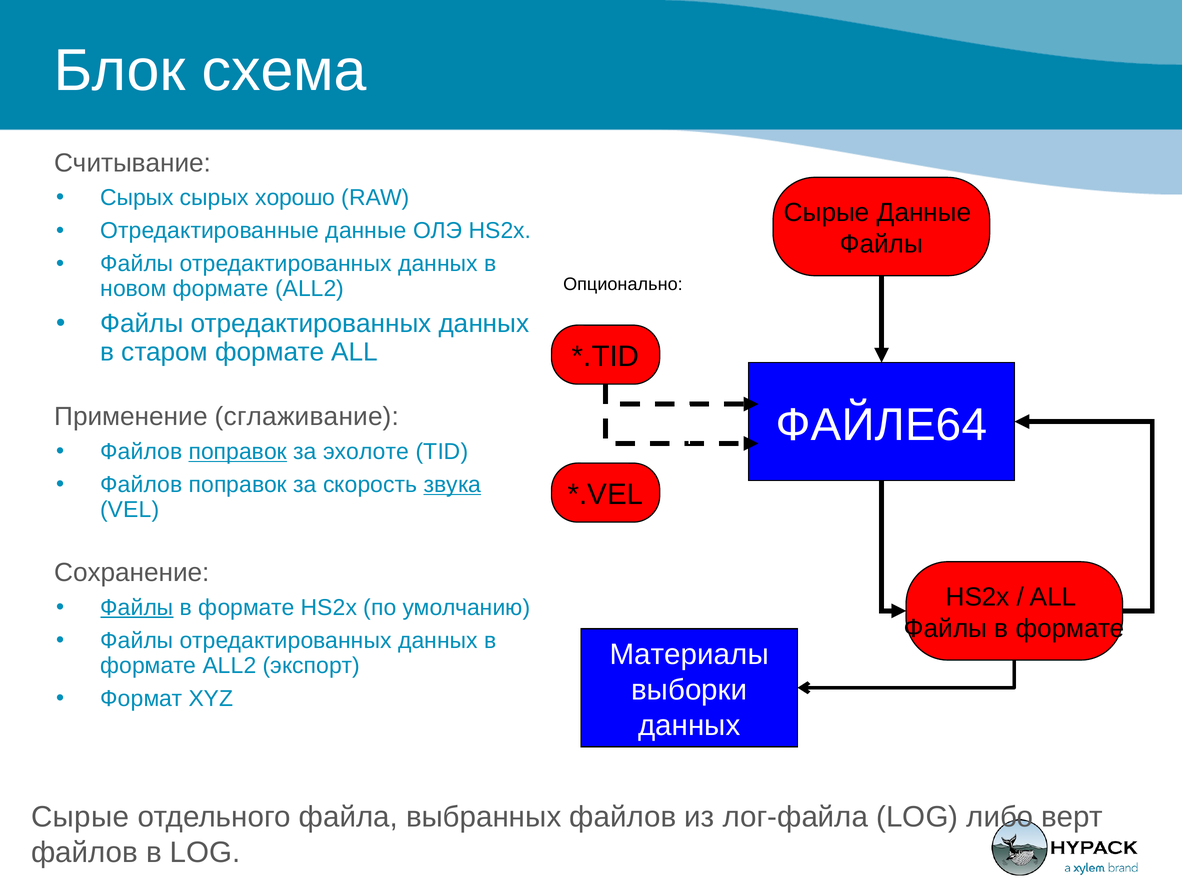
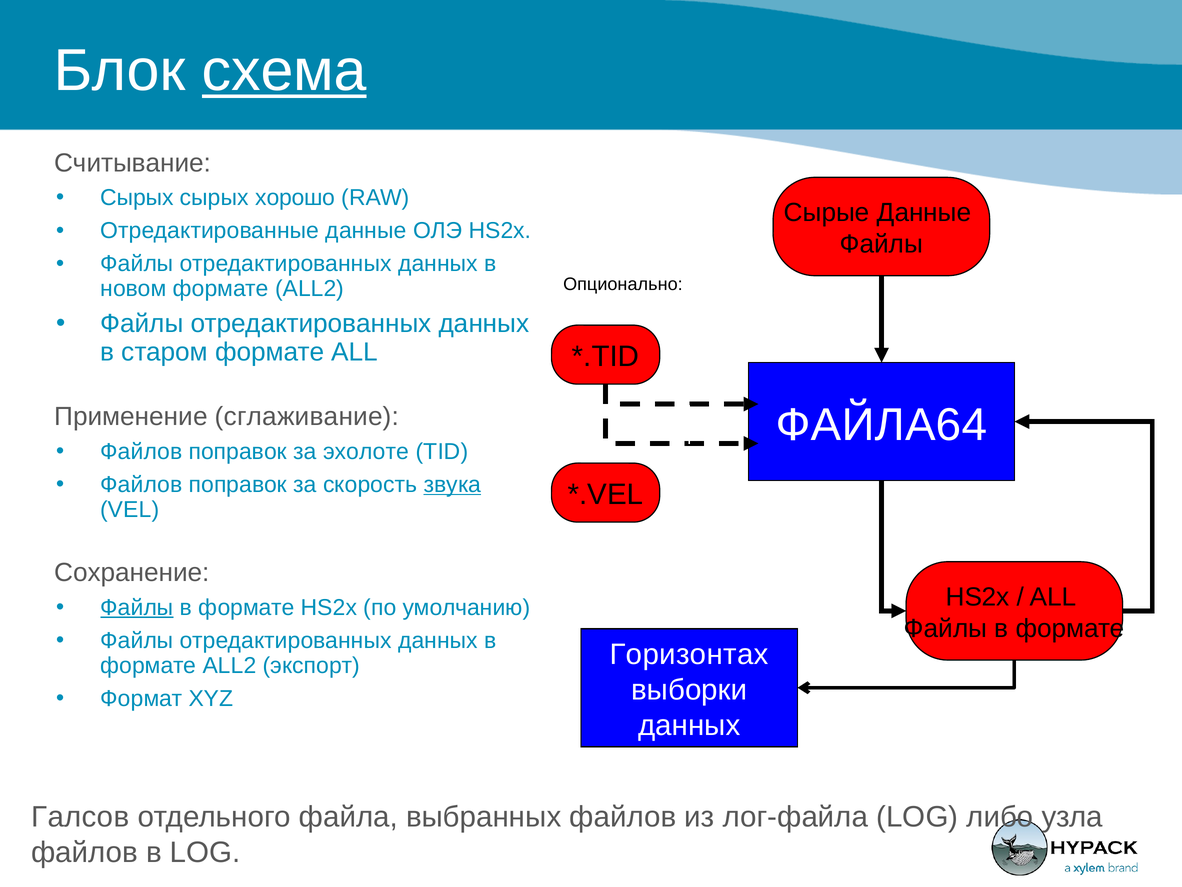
схема underline: none -> present
ФАЙЛЕ64: ФАЙЛЕ64 -> ФАЙЛА64
поправок at (238, 451) underline: present -> none
Материалы: Материалы -> Горизонтах
Сырые at (80, 816): Сырые -> Галсов
верт: верт -> узла
